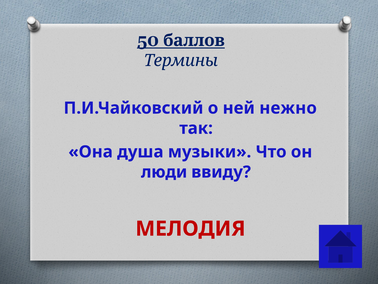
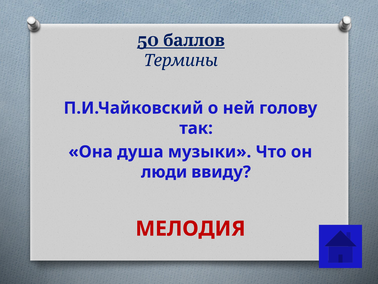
нежно: нежно -> голову
